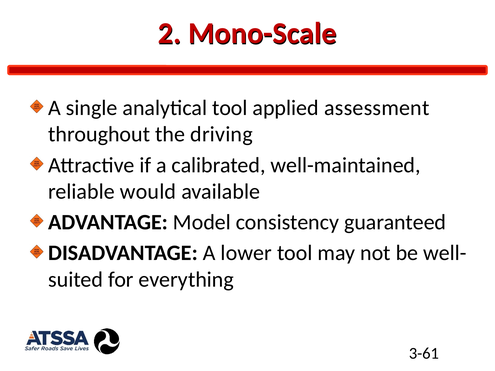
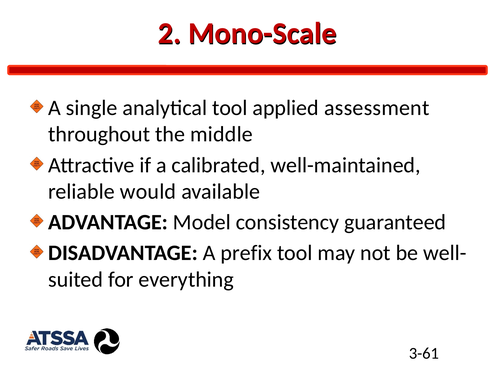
driving: driving -> middle
lower: lower -> prefix
